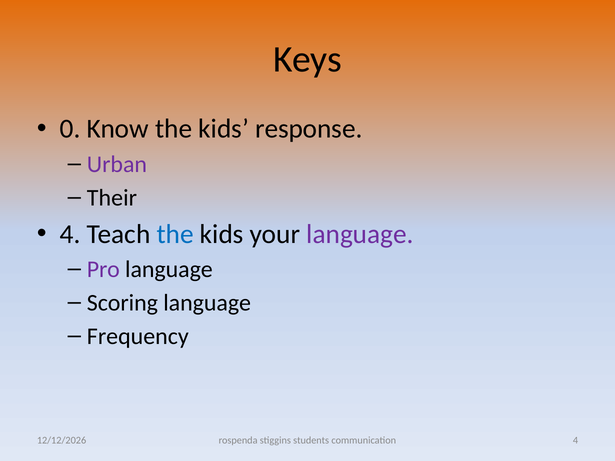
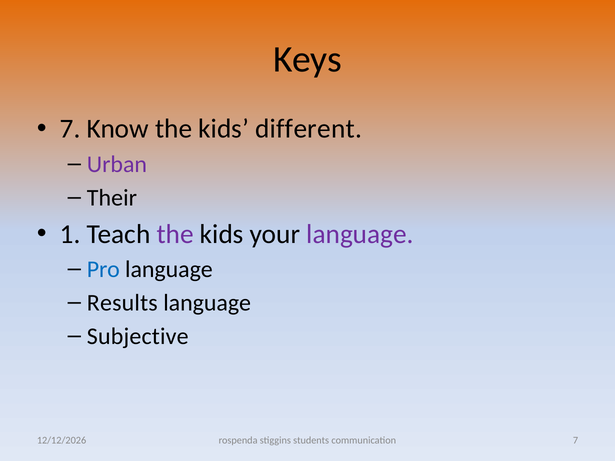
0 at (70, 129): 0 -> 7
response: response -> different
4 at (70, 234): 4 -> 1
the at (175, 234) colour: blue -> purple
Pro colour: purple -> blue
Scoring: Scoring -> Results
Frequency: Frequency -> Subjective
communication 4: 4 -> 7
